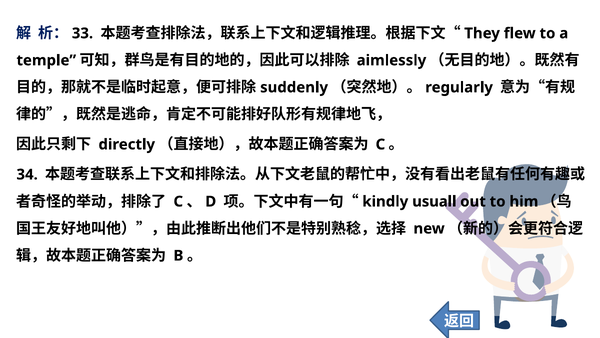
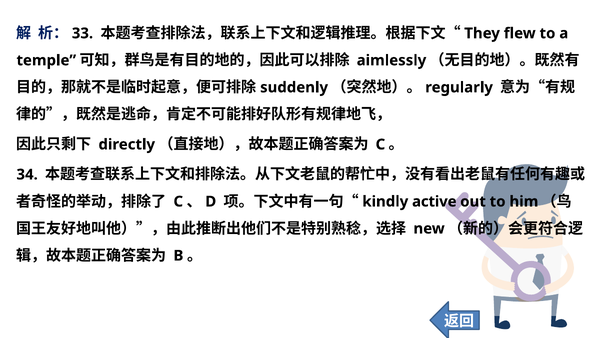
usuall: usuall -> active
